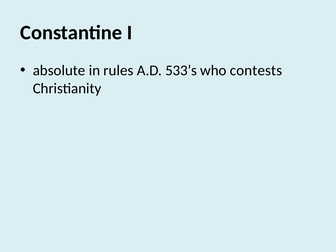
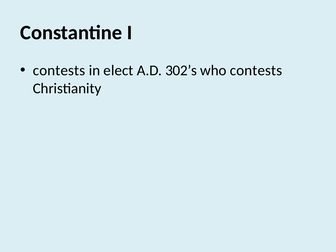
absolute at (59, 70): absolute -> contests
rules: rules -> elect
533’s: 533’s -> 302’s
